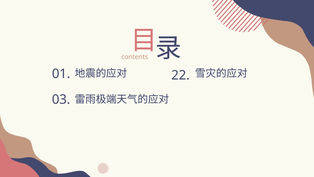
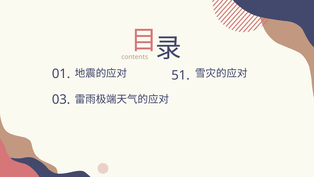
22: 22 -> 51
